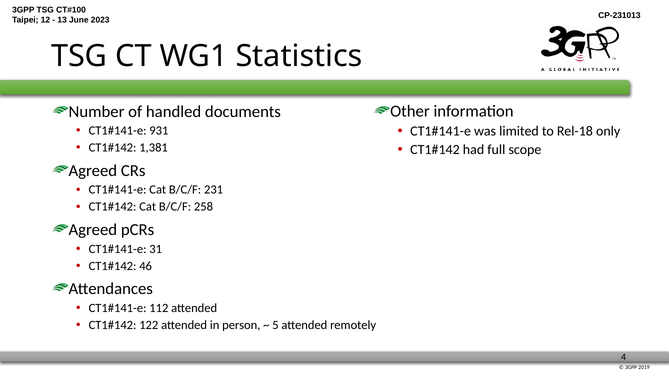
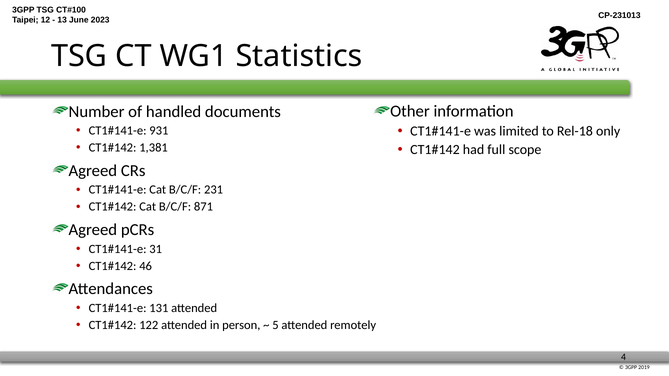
258: 258 -> 871
112: 112 -> 131
